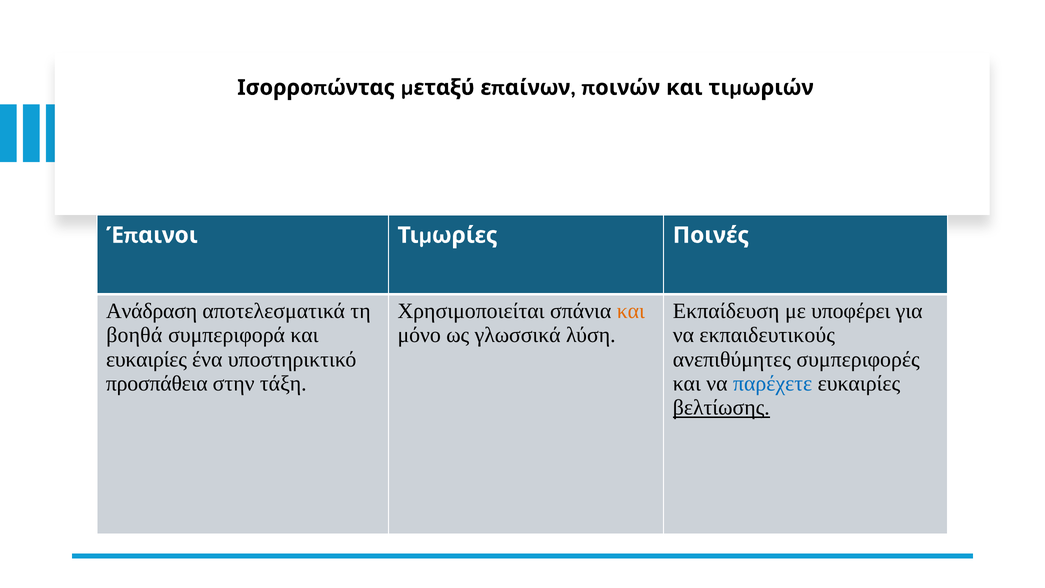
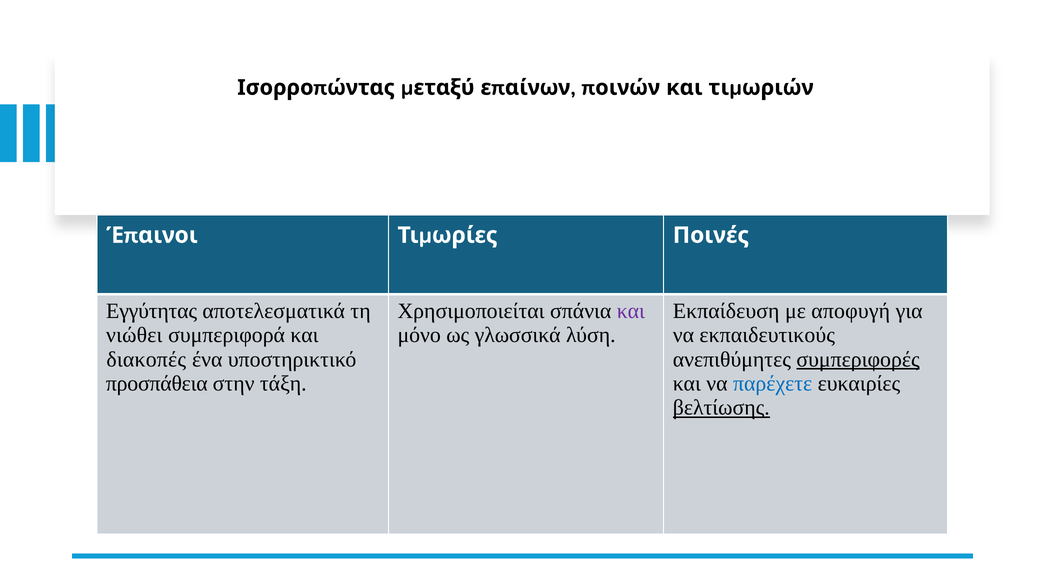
Ανάδραση: Ανάδραση -> Εγγύτητας
και at (631, 311) colour: orange -> purple
υποφέρει: υποφέρει -> αποφυγή
βοηθά: βοηθά -> νιώθει
ευκαιρίες at (146, 359): ευκαιρίες -> διακοπές
συμπεριφορές underline: none -> present
